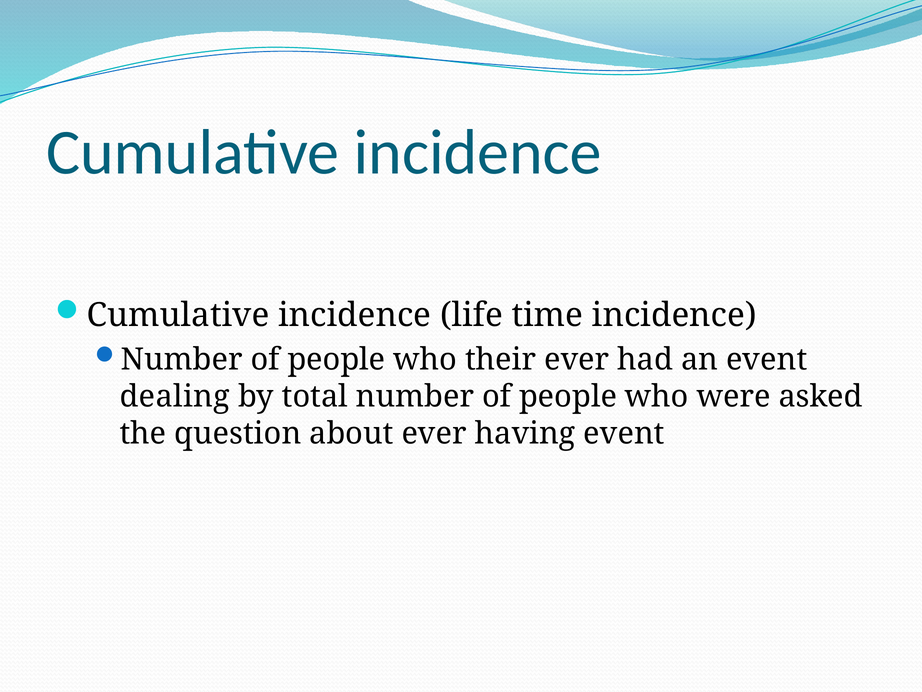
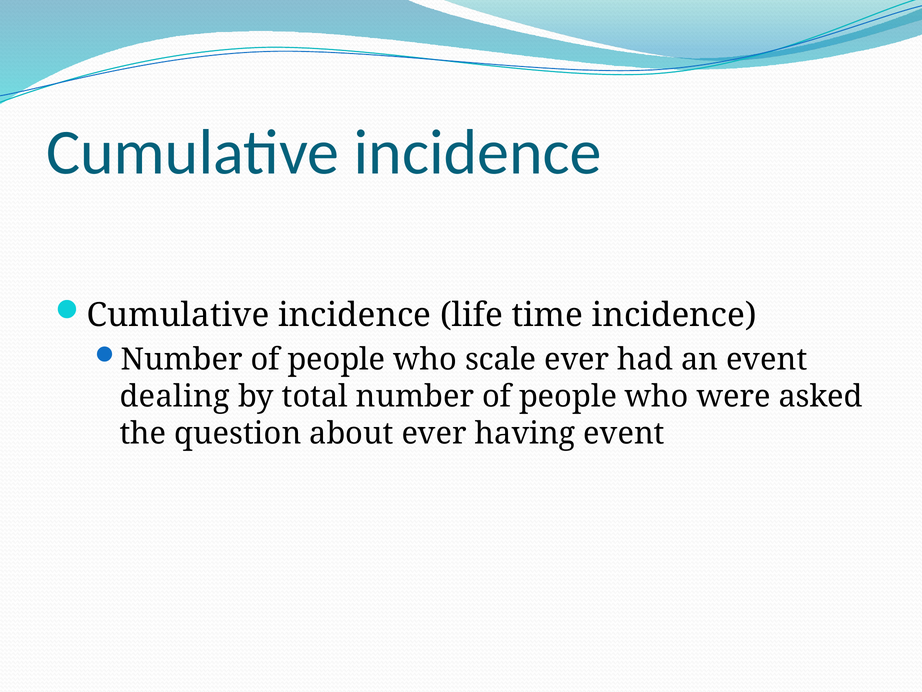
their: their -> scale
